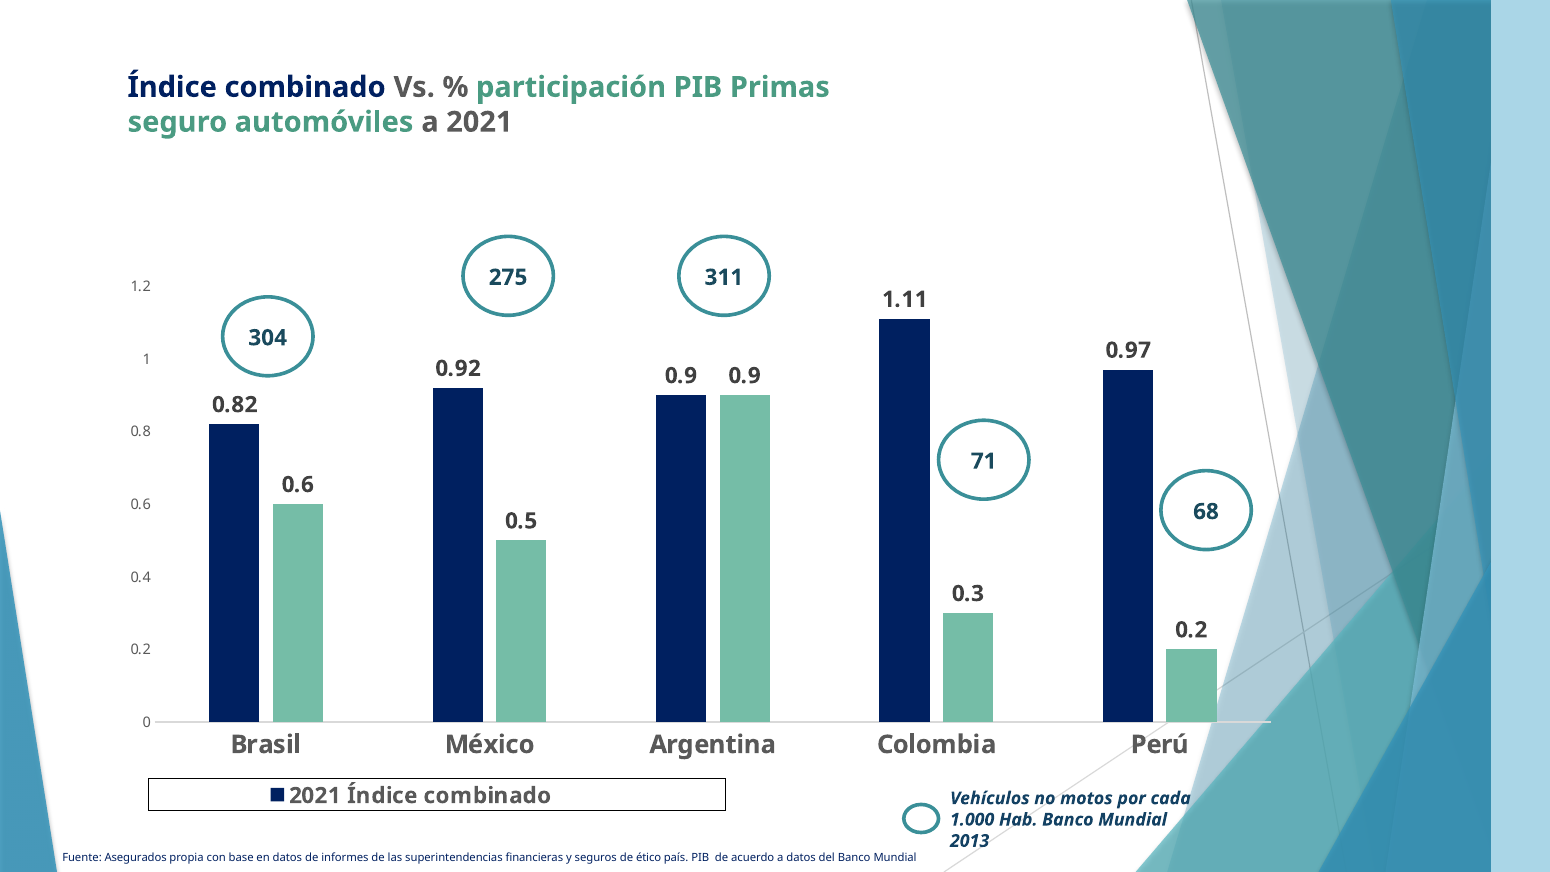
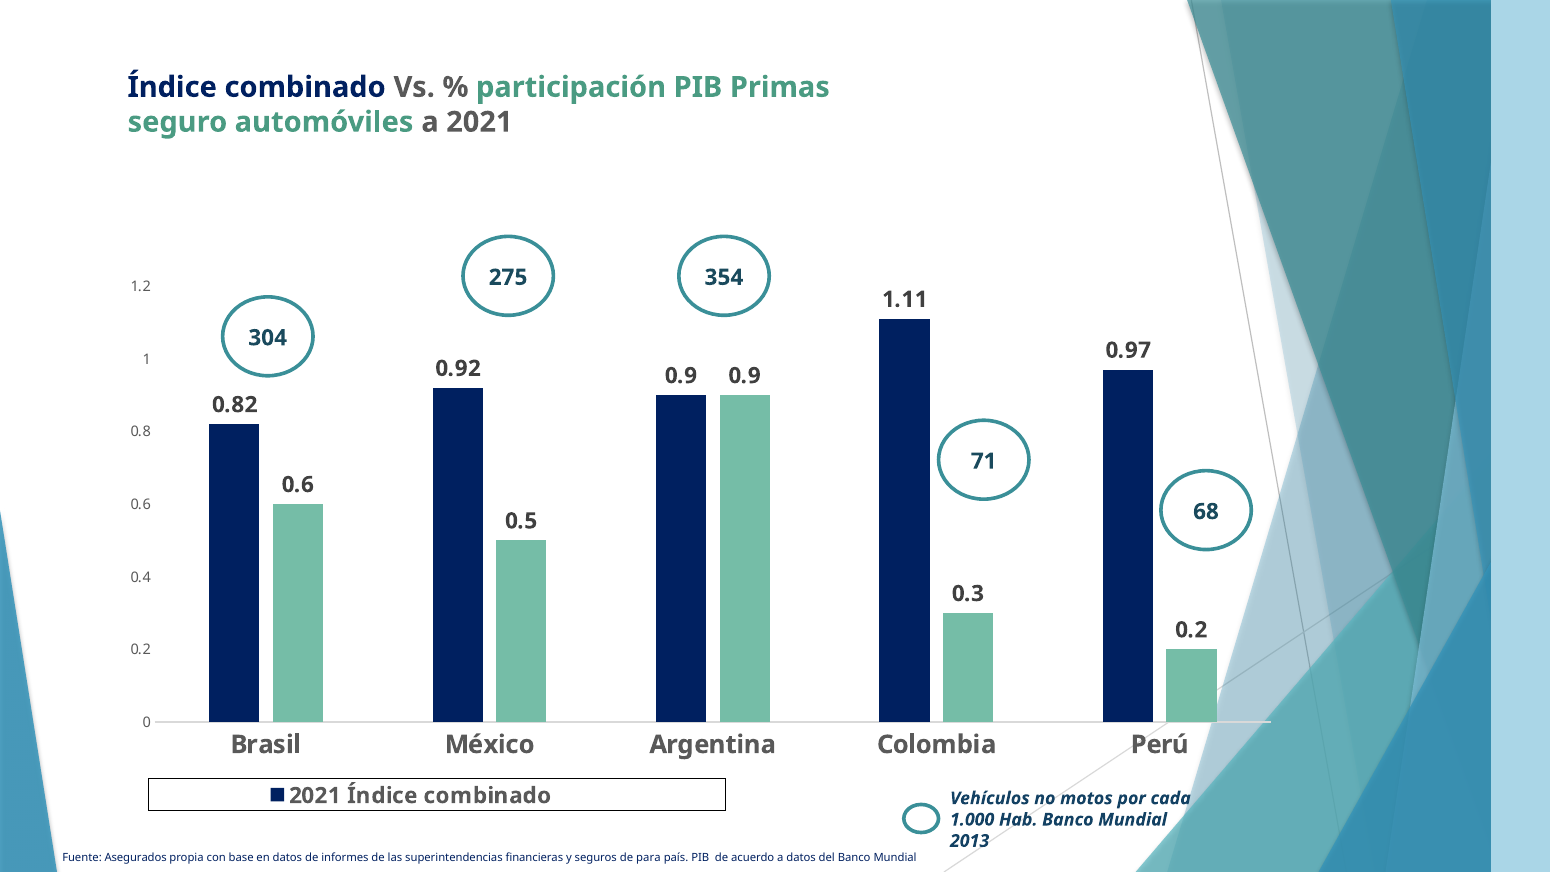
311: 311 -> 354
ético: ético -> para
